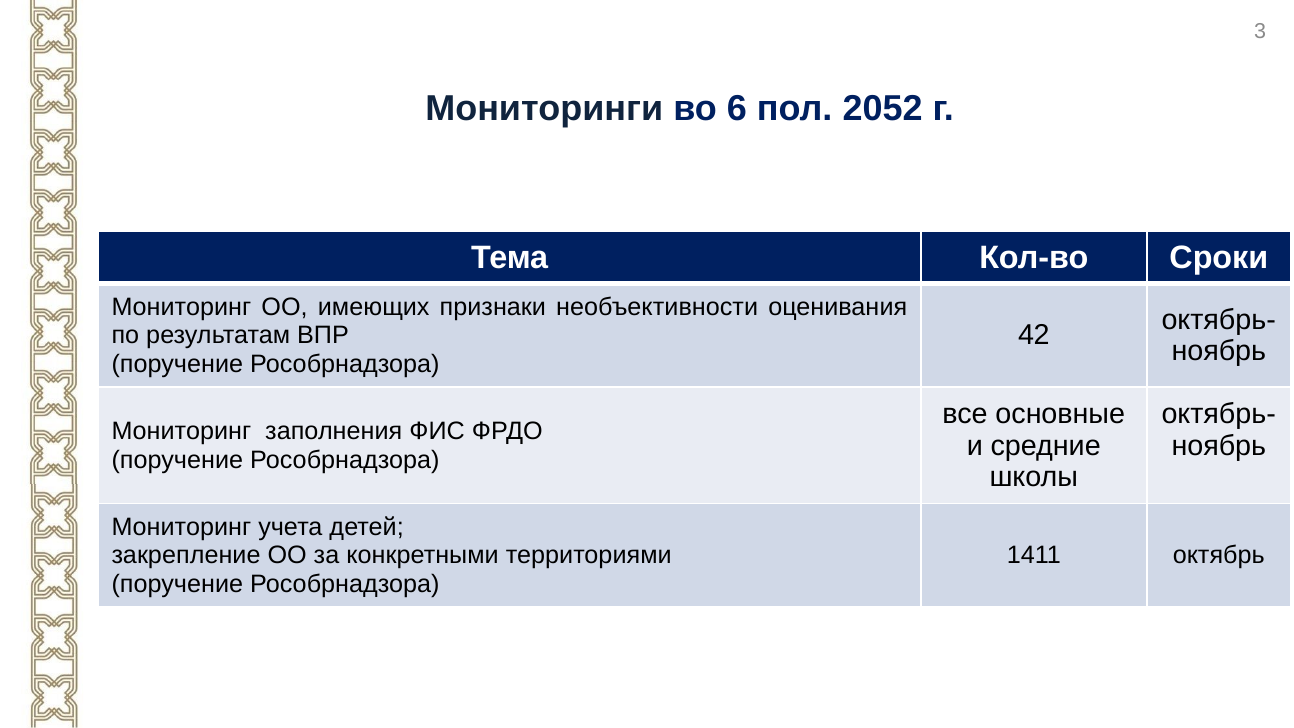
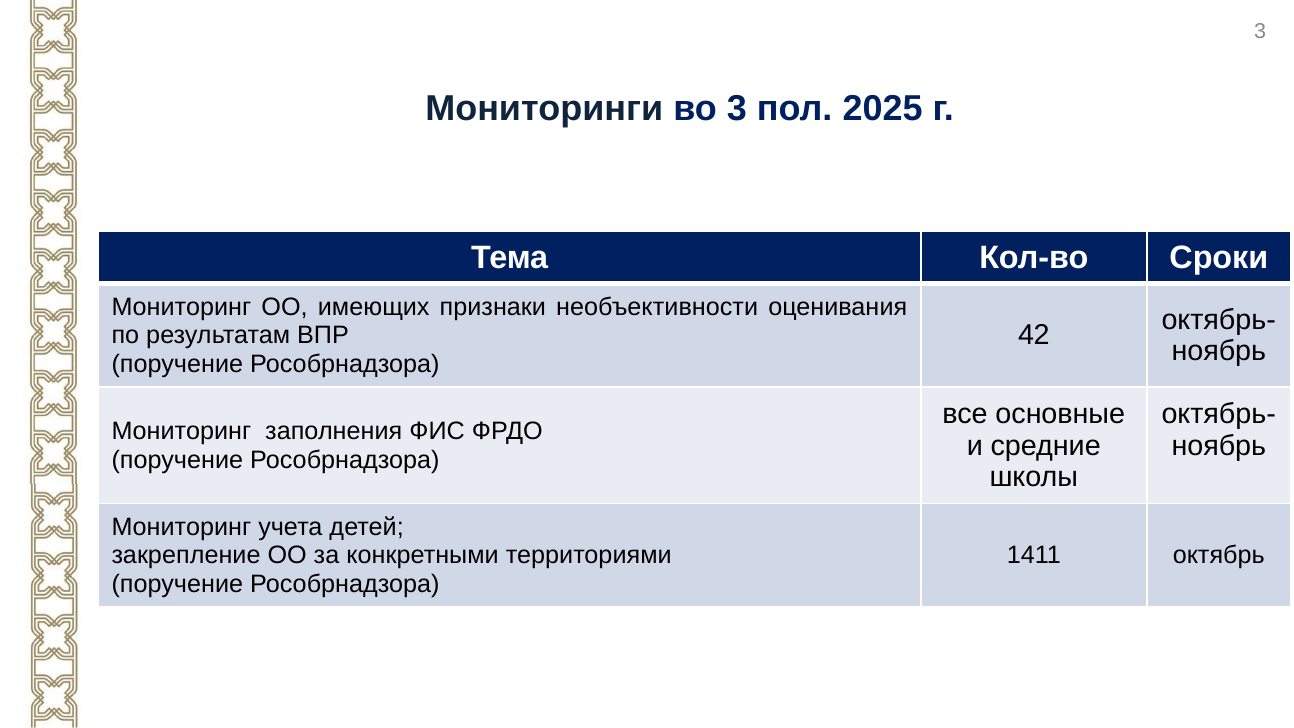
во 6: 6 -> 3
2052: 2052 -> 2025
